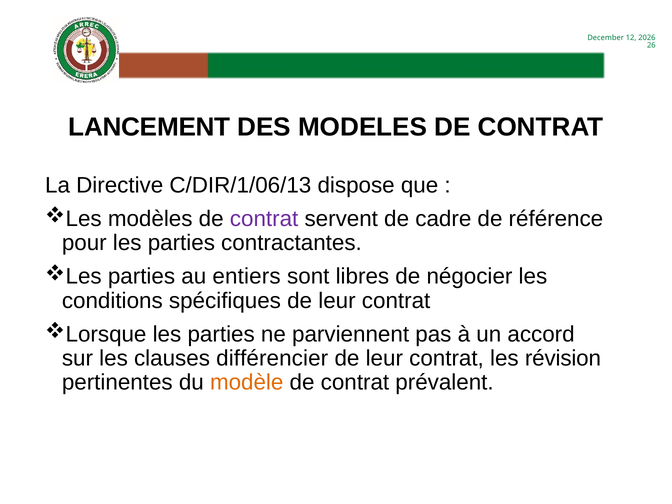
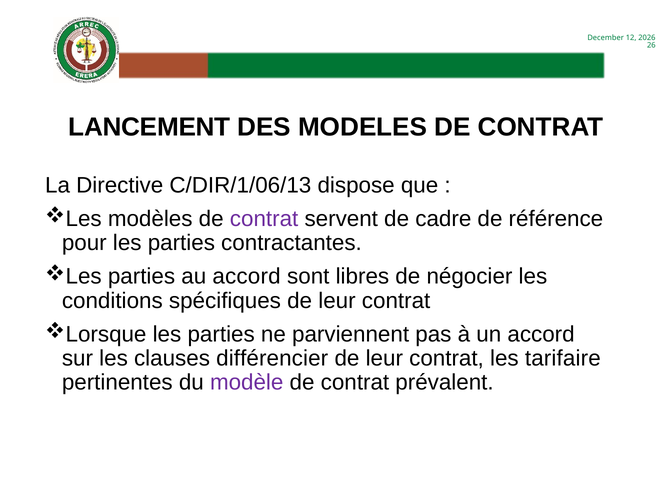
au entiers: entiers -> accord
révision: révision -> tarifaire
modèle colour: orange -> purple
